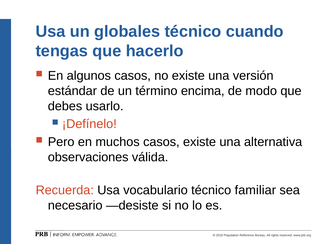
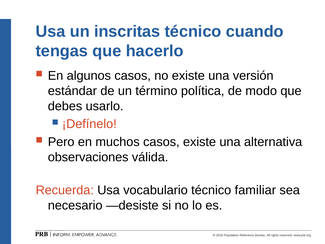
globales: globales -> inscritas
encima: encima -> política
